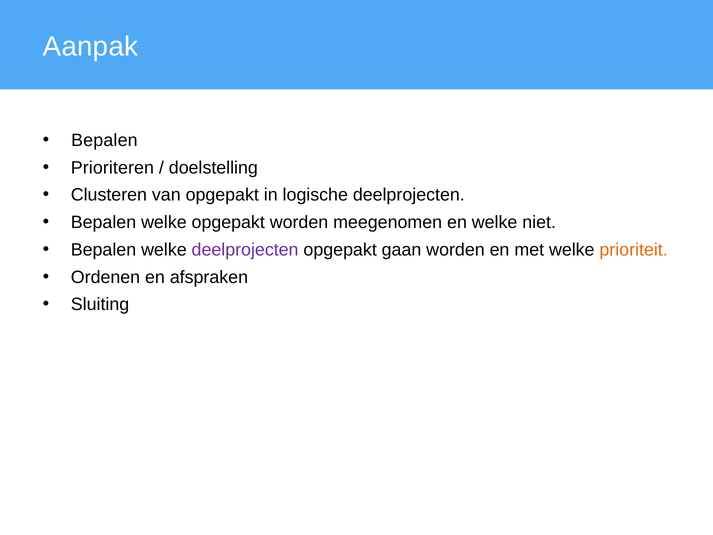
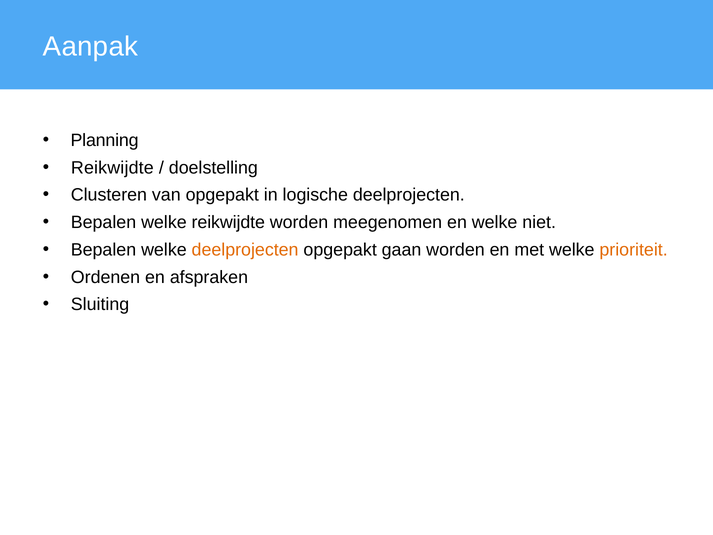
Bepalen at (104, 140): Bepalen -> Planning
Prioriteren at (112, 168): Prioriteren -> Reikwijdte
welke opgepakt: opgepakt -> reikwijdte
deelprojecten at (245, 250) colour: purple -> orange
